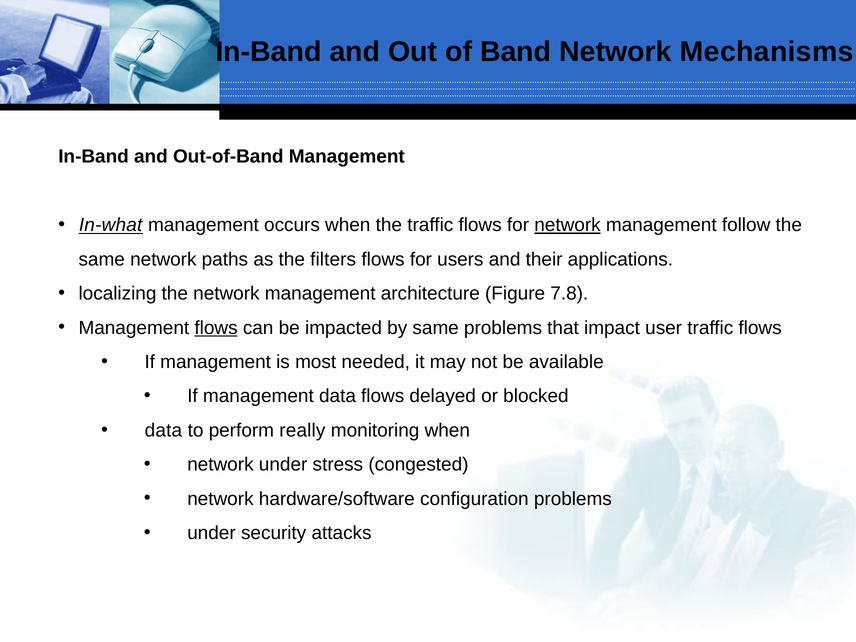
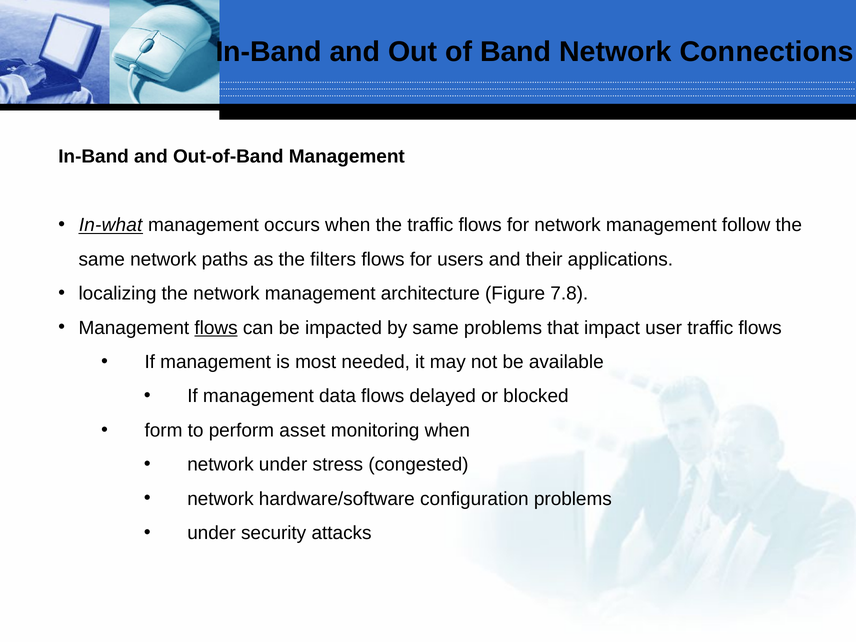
Mechanisms: Mechanisms -> Connections
network at (568, 225) underline: present -> none
data at (163, 430): data -> form
really: really -> asset
